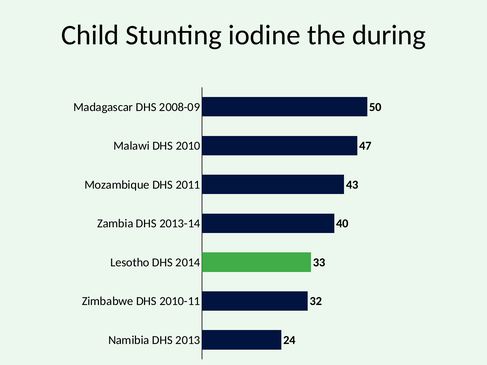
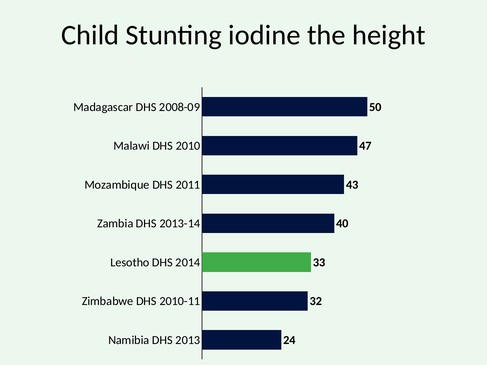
during: during -> height
